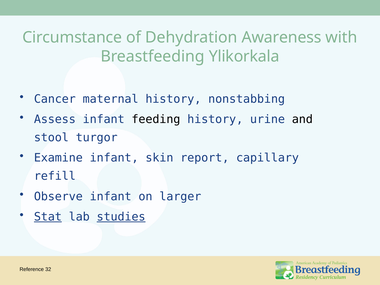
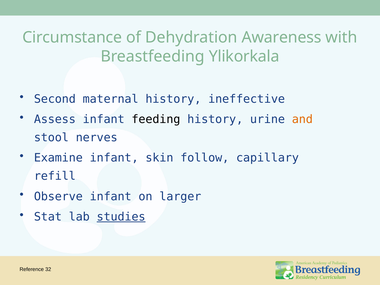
Cancer: Cancer -> Second
nonstabbing: nonstabbing -> ineffective
and colour: black -> orange
turgor: turgor -> nerves
report: report -> follow
Stat underline: present -> none
